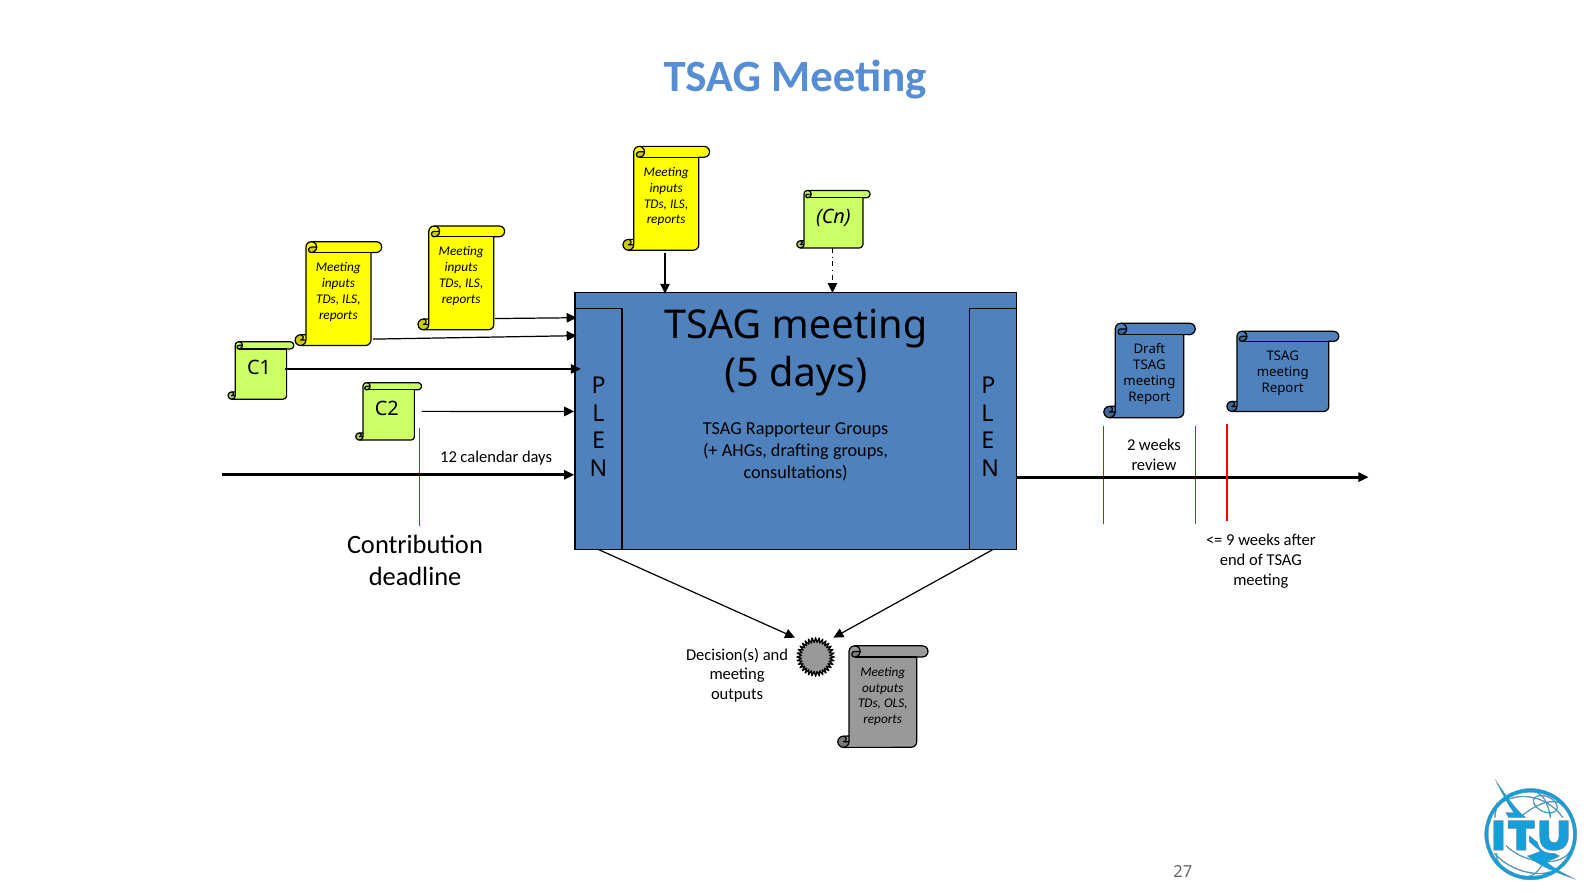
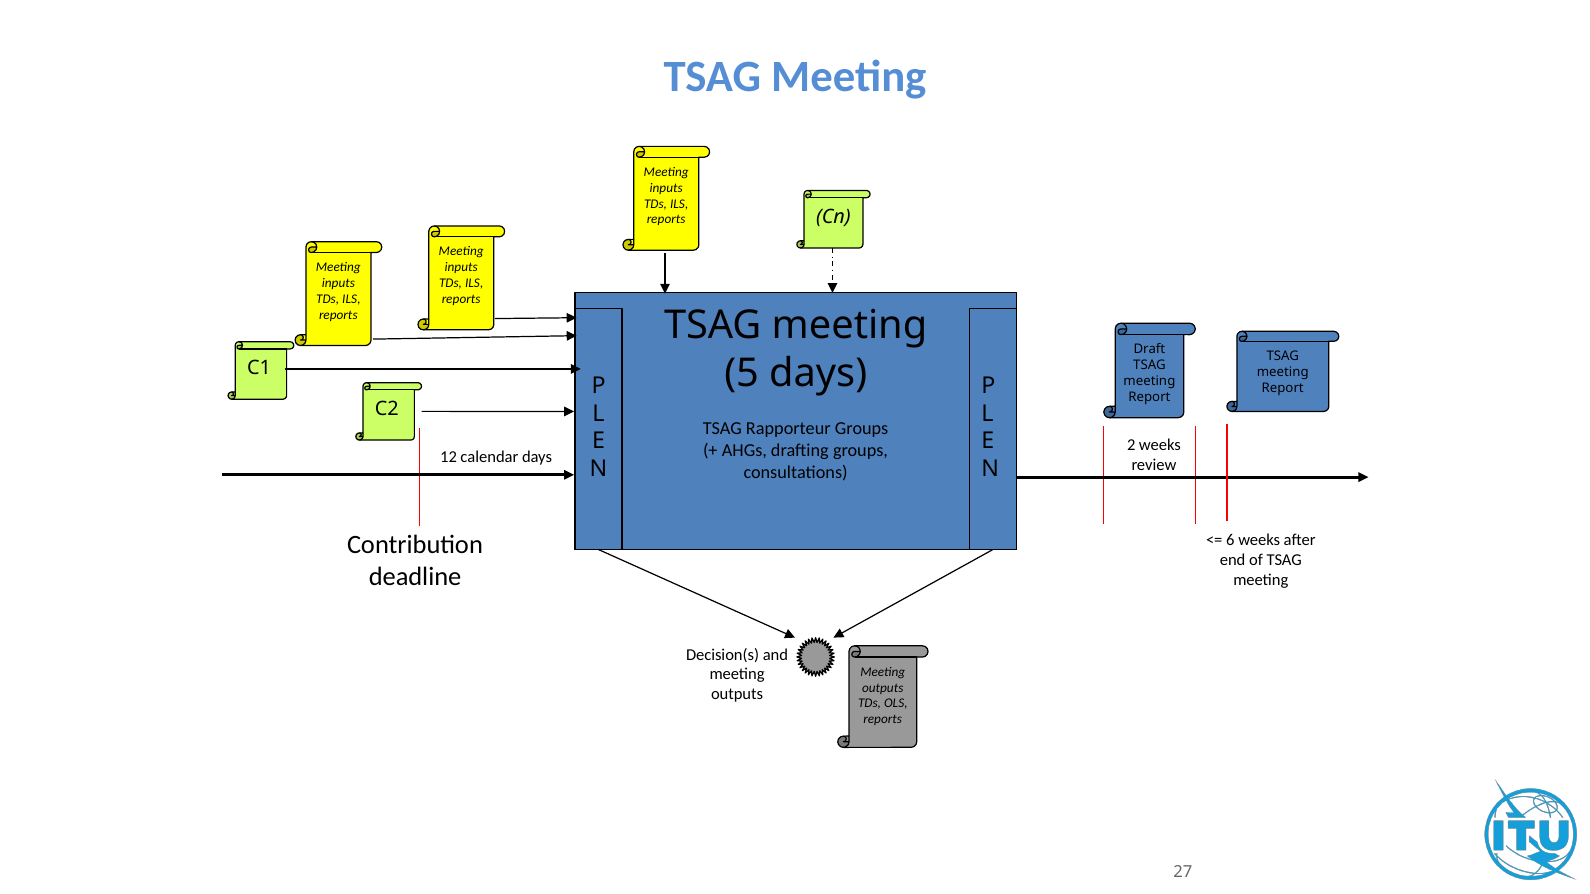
9: 9 -> 6
